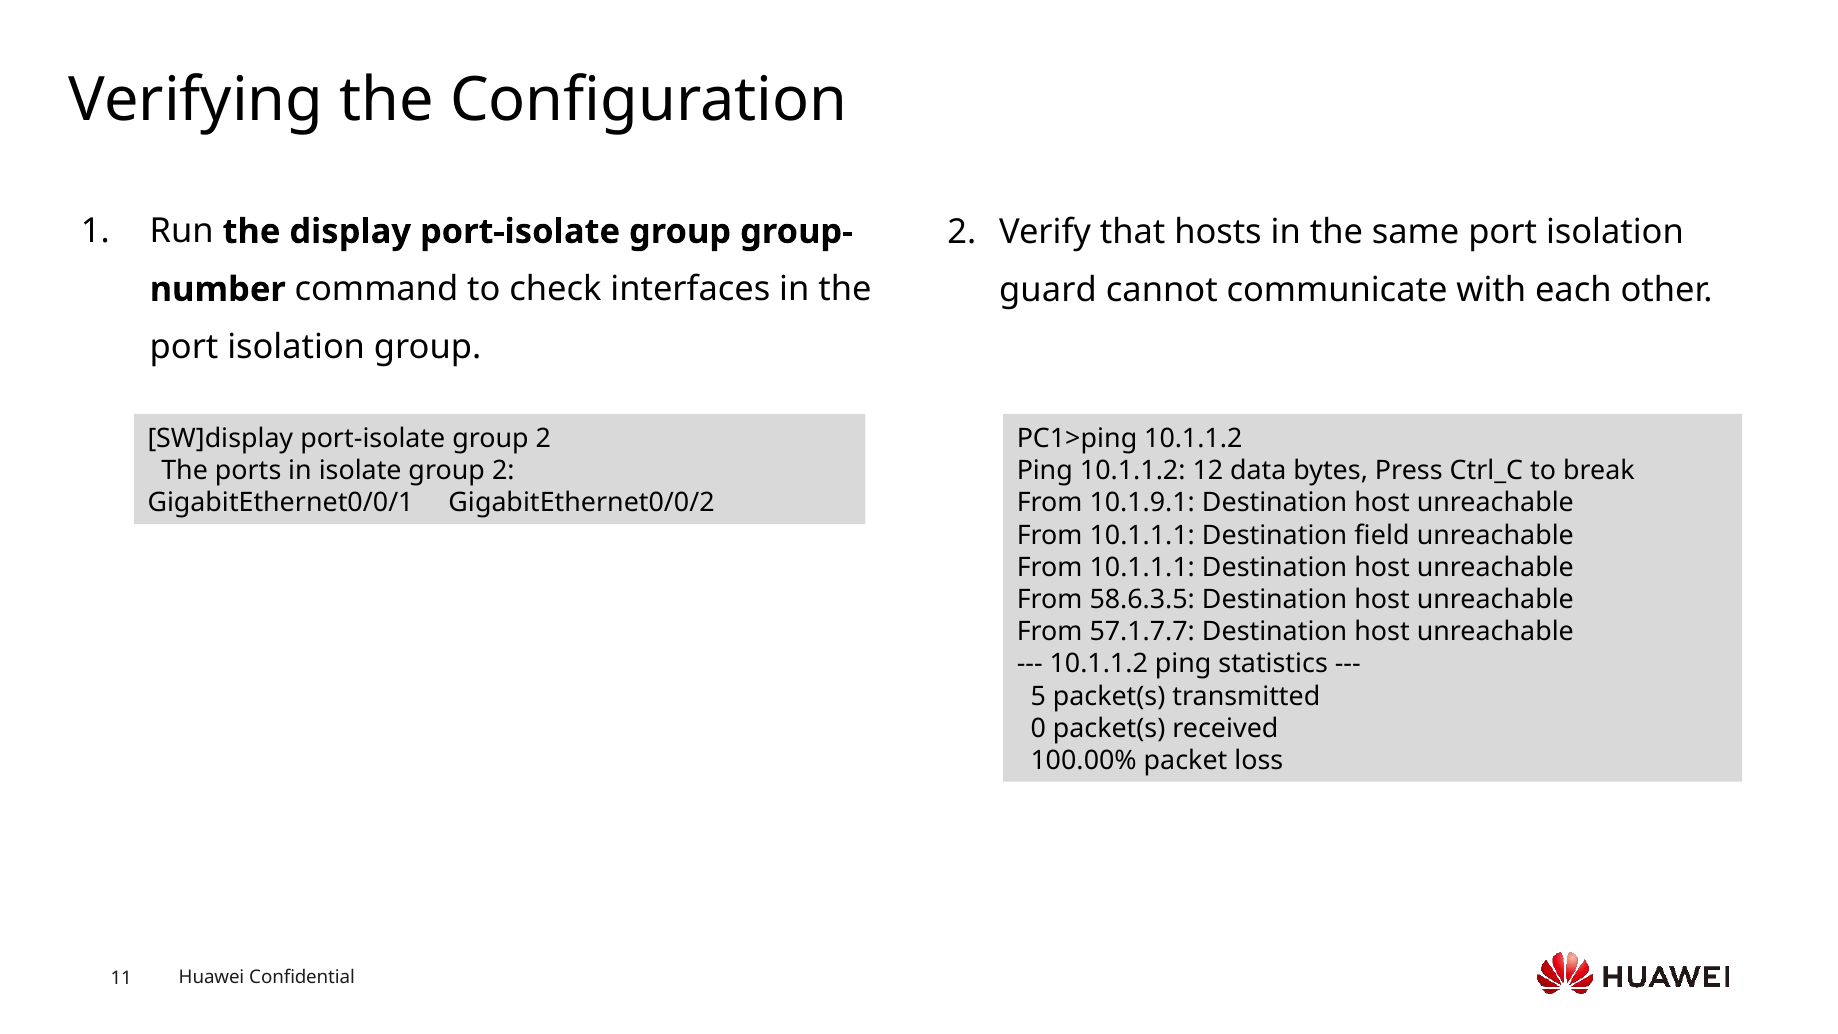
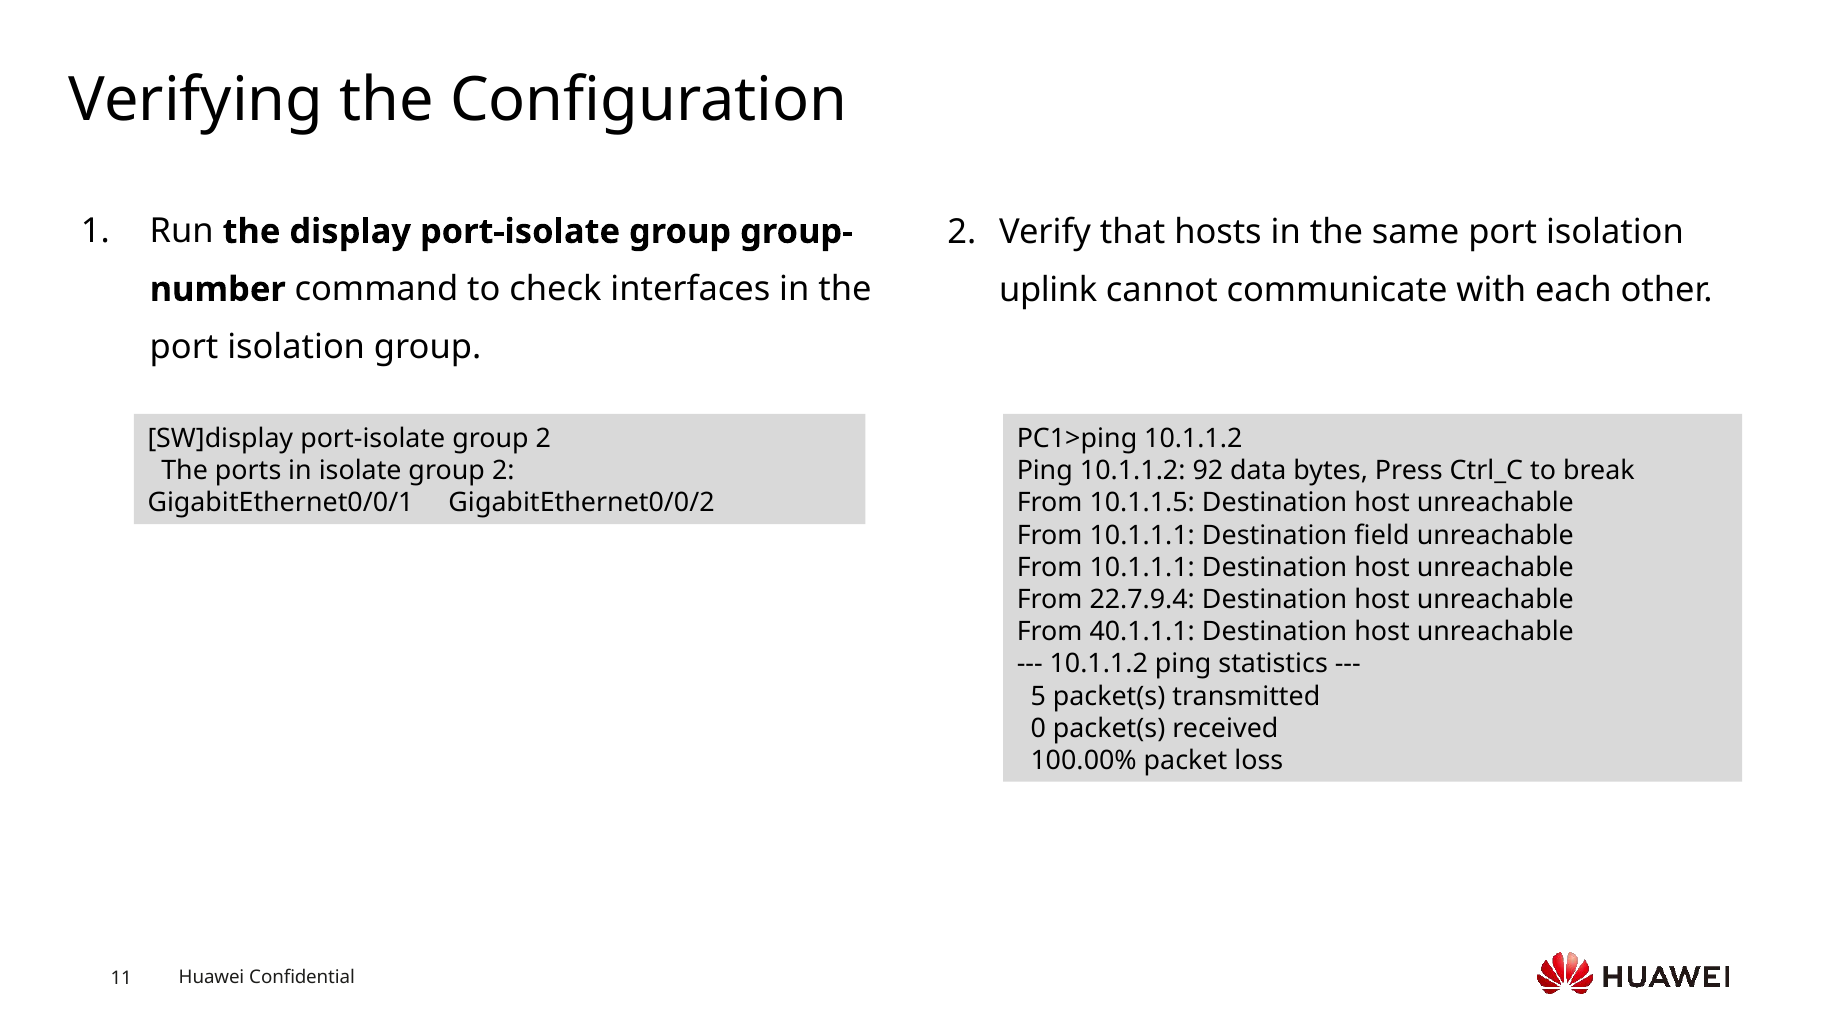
guard: guard -> uplink
12: 12 -> 92
10.1.9.1: 10.1.9.1 -> 10.1.1.5
58.6.3.5: 58.6.3.5 -> 22.7.9.4
57.1.7.7: 57.1.7.7 -> 40.1.1.1
